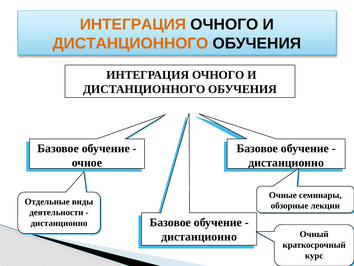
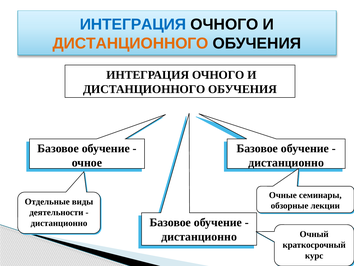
ИНТЕГРАЦИЯ at (133, 24) colour: orange -> blue
